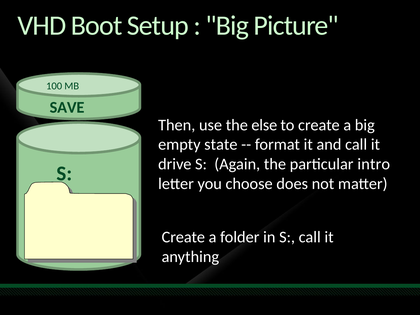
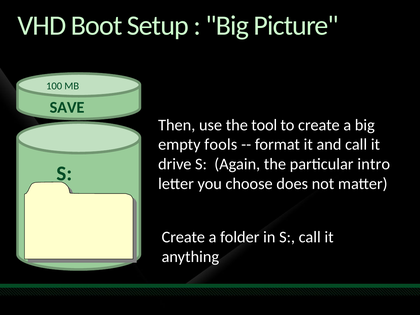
else: else -> tool
state: state -> fools
